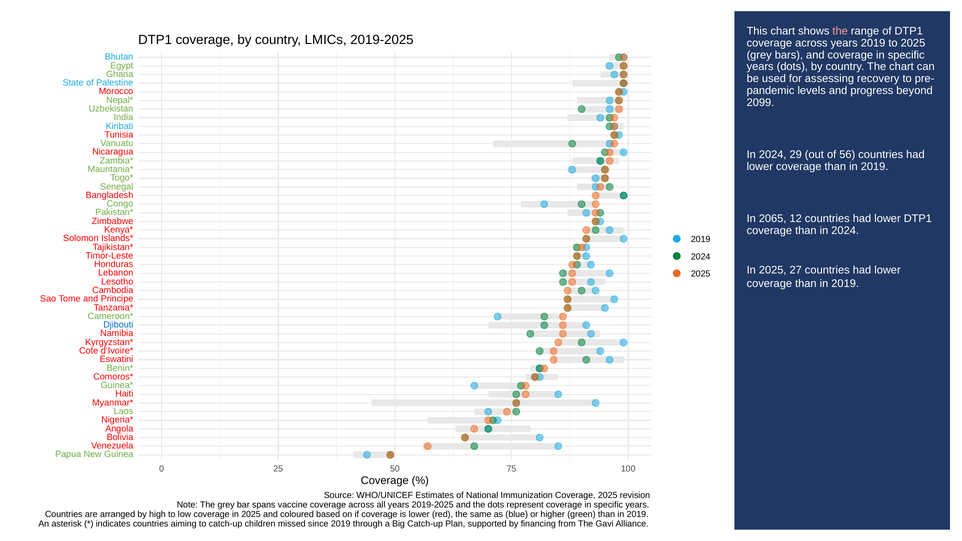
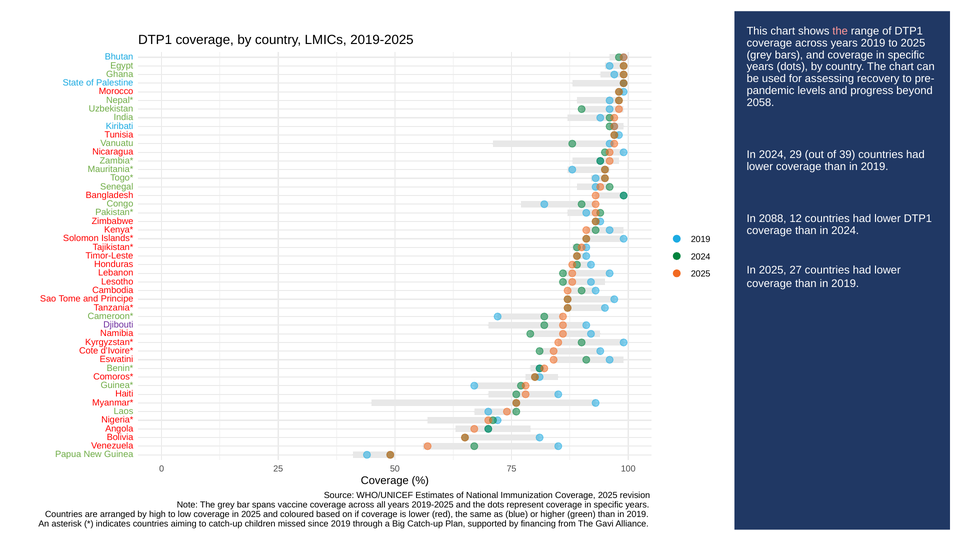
2099: 2099 -> 2058
56: 56 -> 39
2065: 2065 -> 2088
Djibouti colour: blue -> purple
